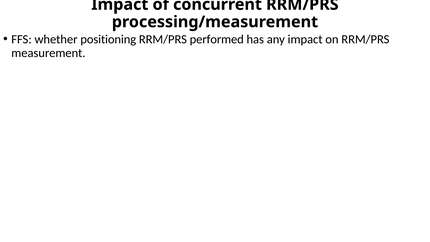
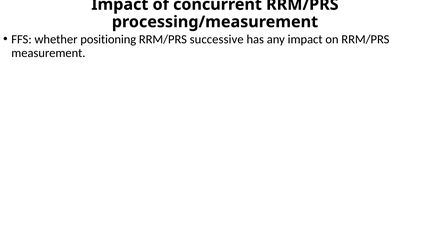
performed: performed -> successive
